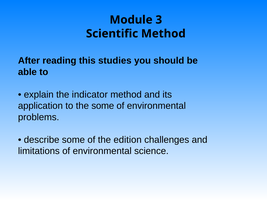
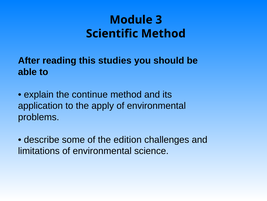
indicator: indicator -> continue
the some: some -> apply
